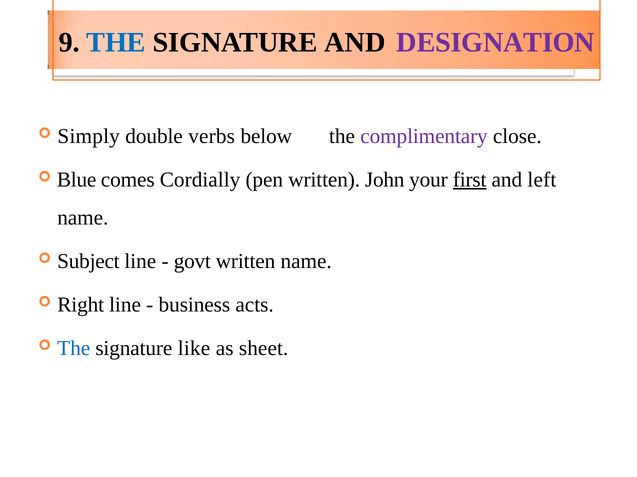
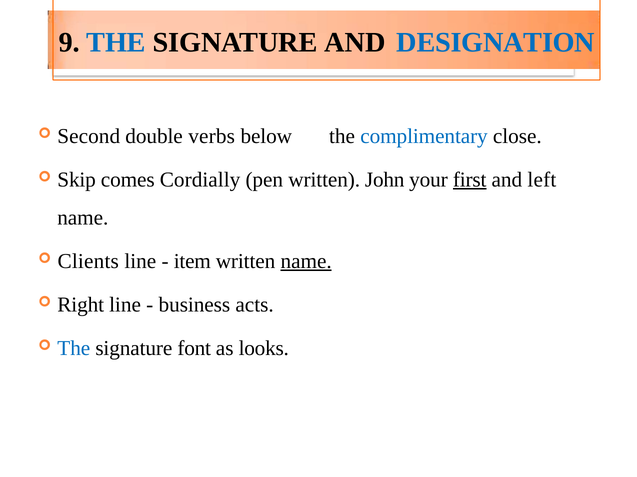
DESIGNATION colour: purple -> blue
Simply: Simply -> Second
complimentary colour: purple -> blue
Blue: Blue -> Skip
Subject: Subject -> Clients
govt: govt -> item
name at (306, 262) underline: none -> present
like: like -> font
sheet: sheet -> looks
